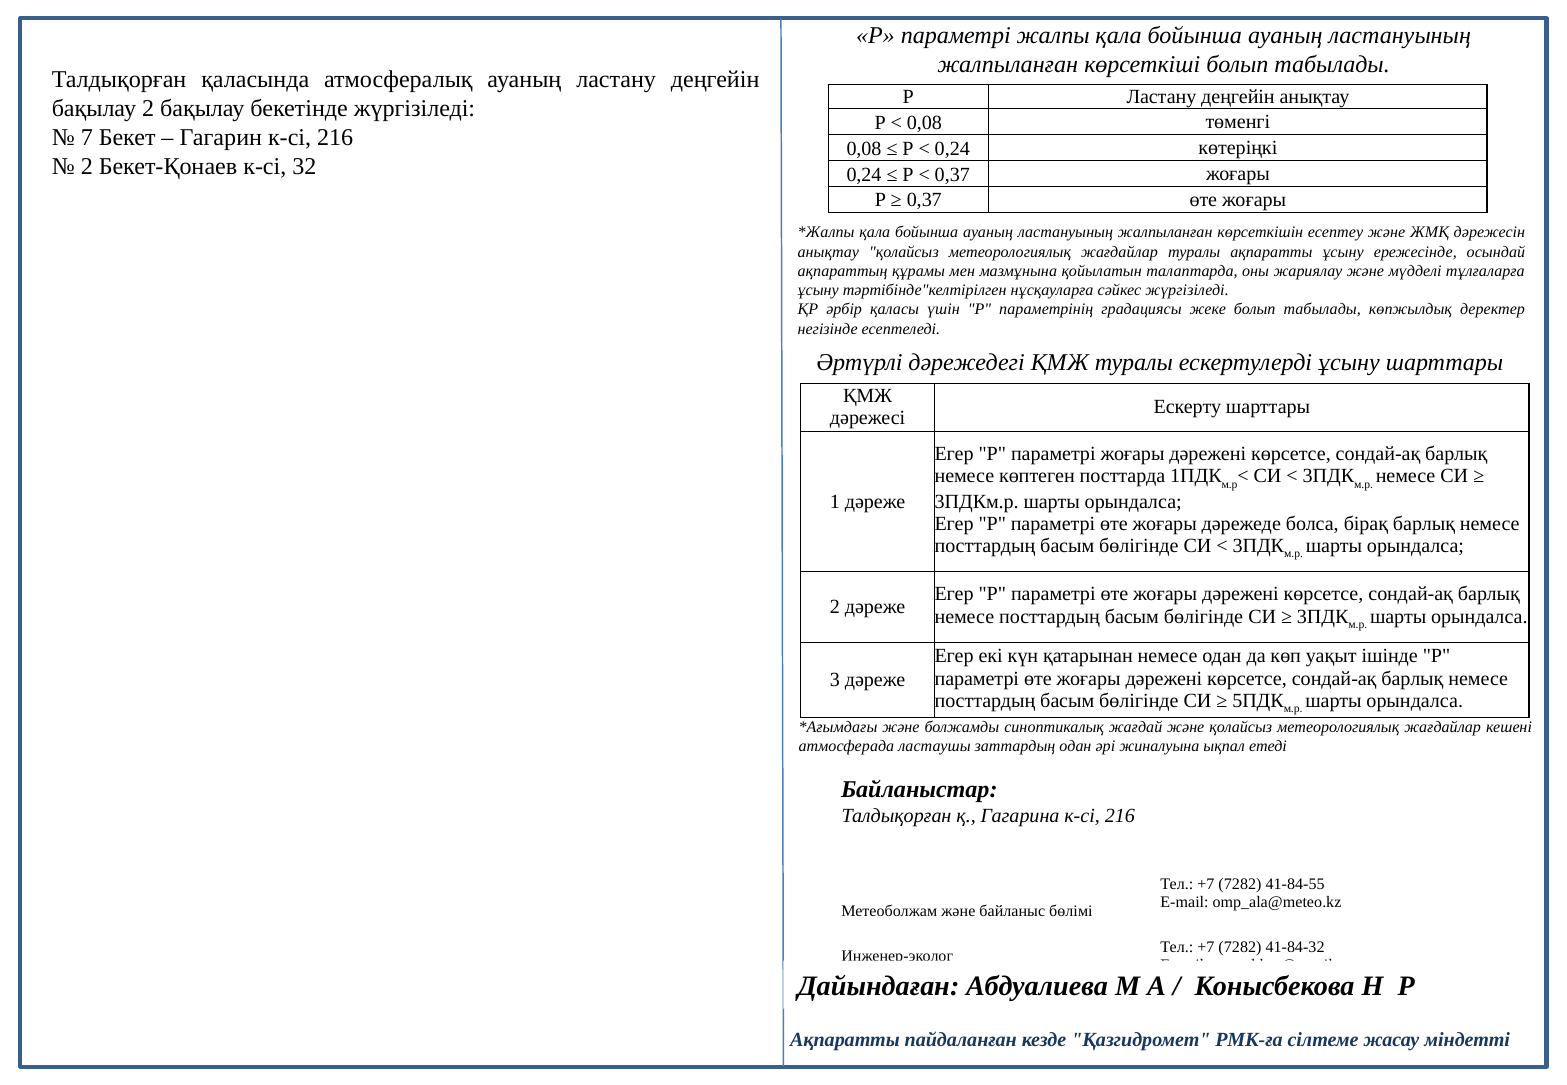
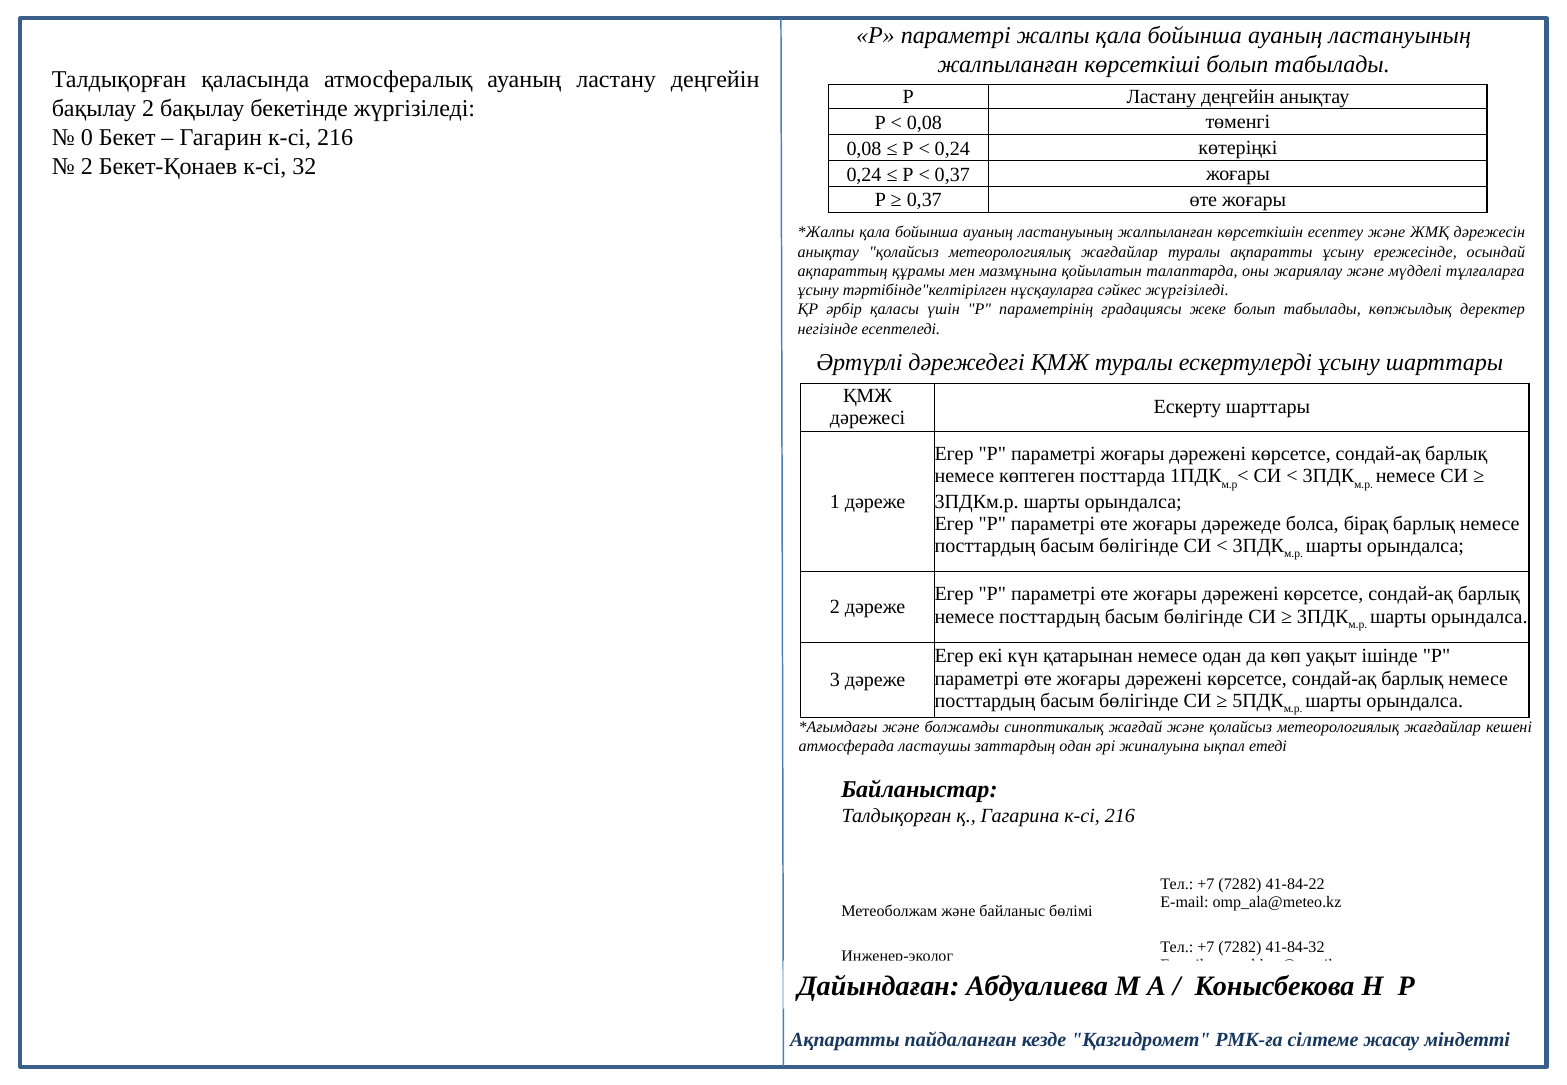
7: 7 -> 0
41-84-55: 41-84-55 -> 41-84-22
